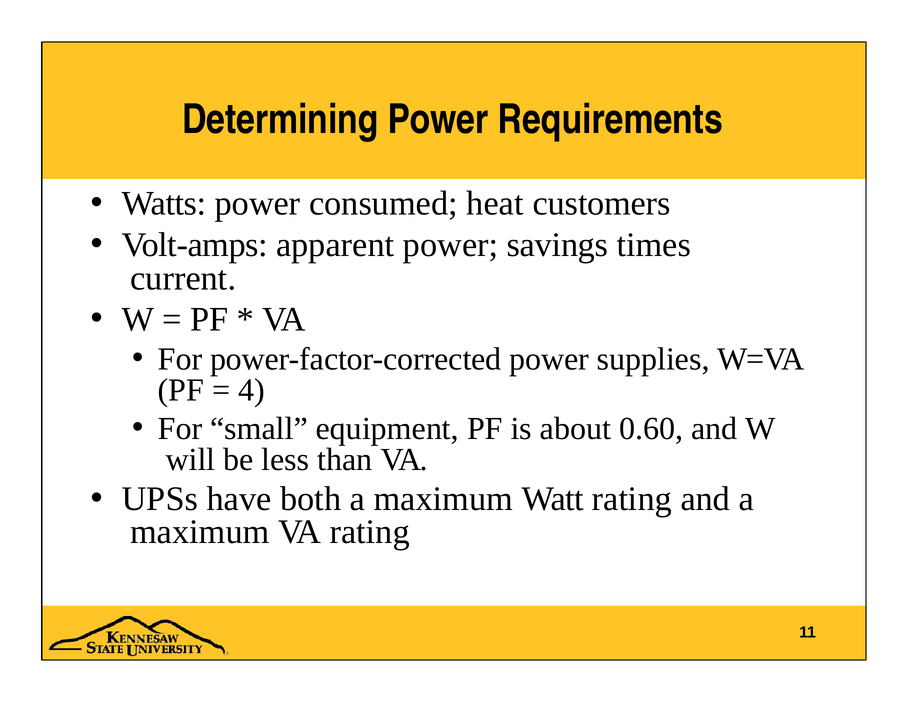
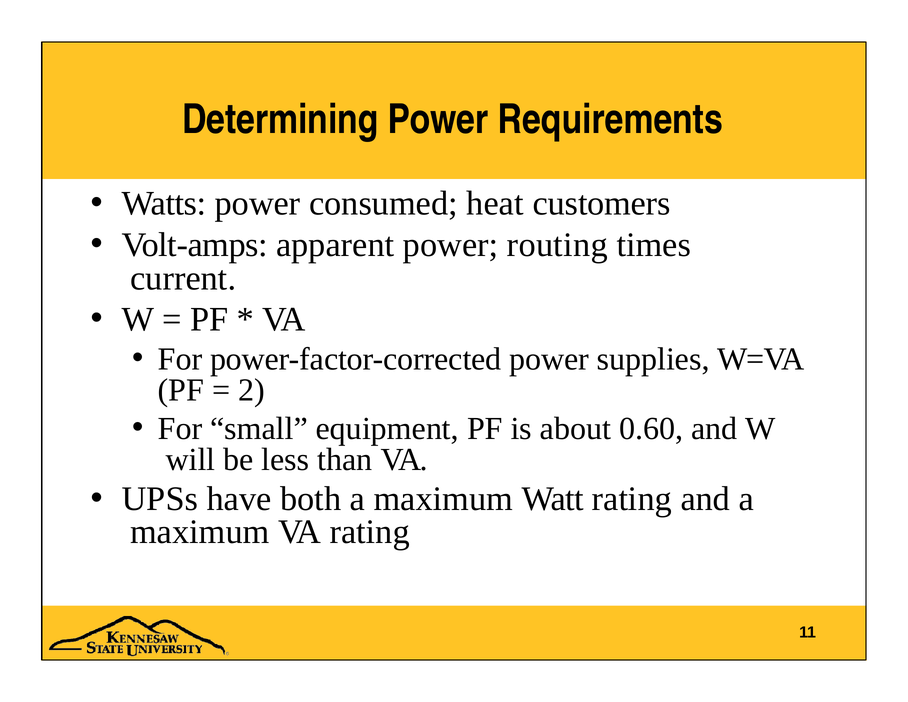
savings: savings -> routing
4: 4 -> 2
